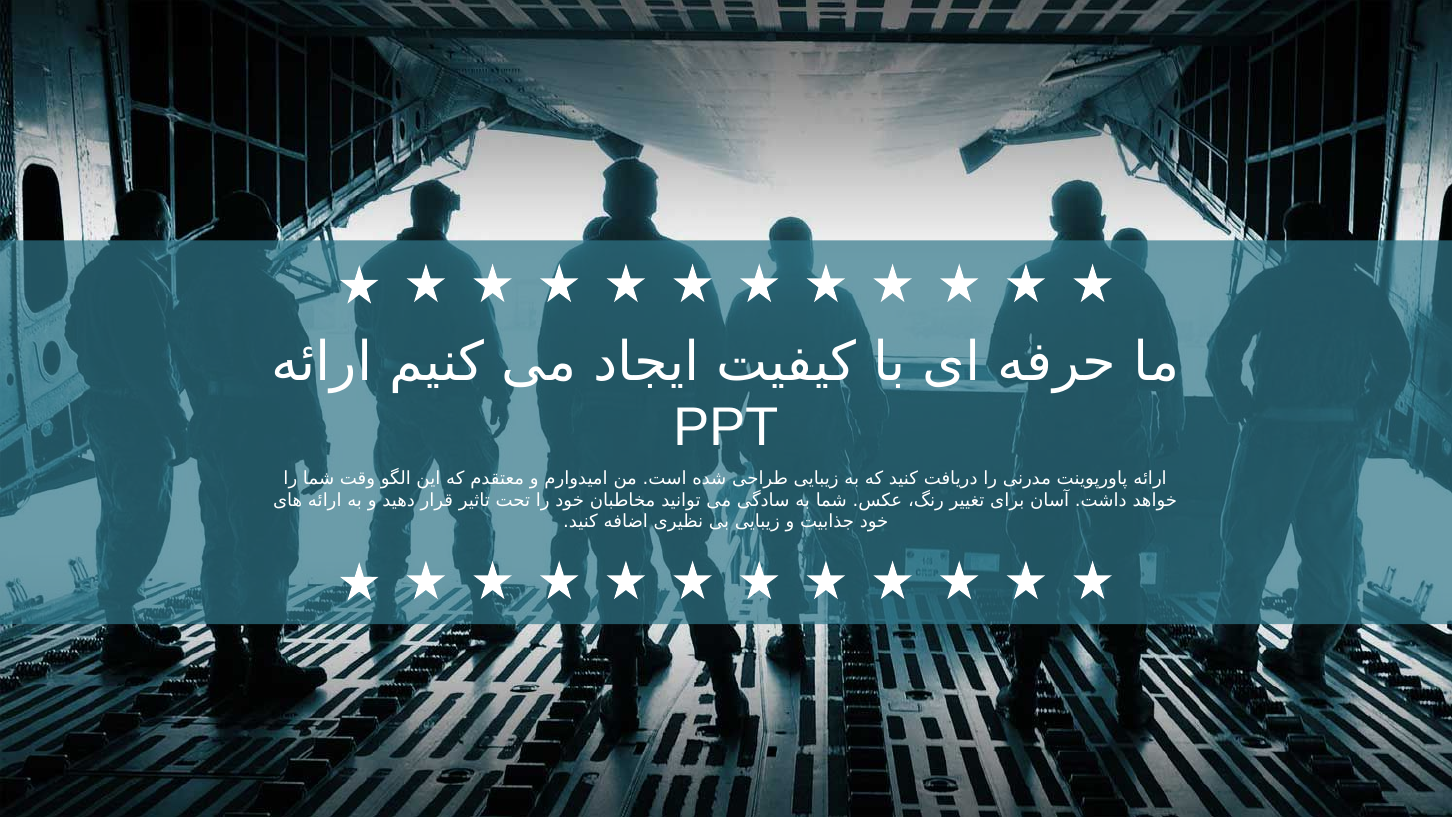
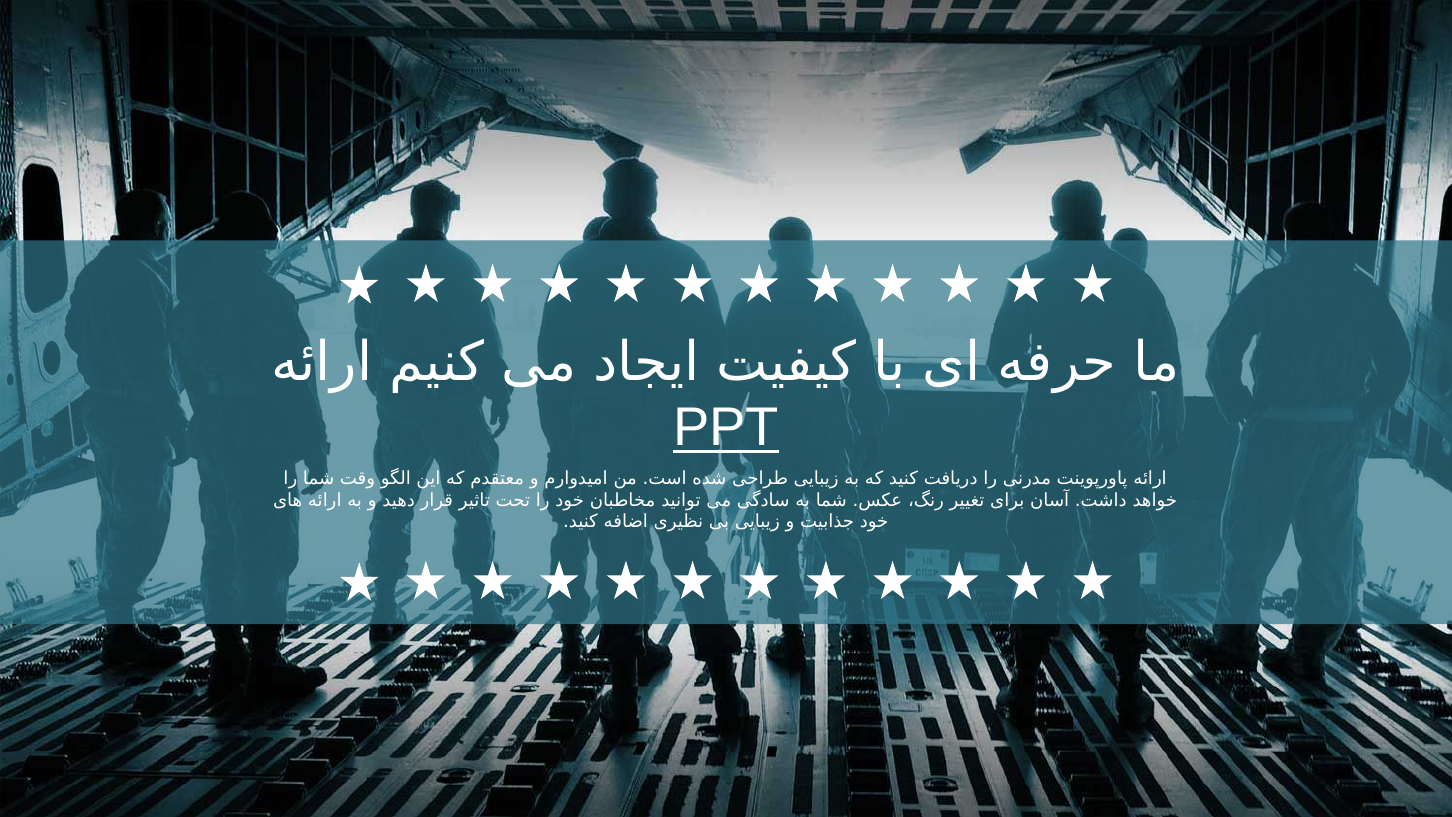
PPT underline: none -> present
